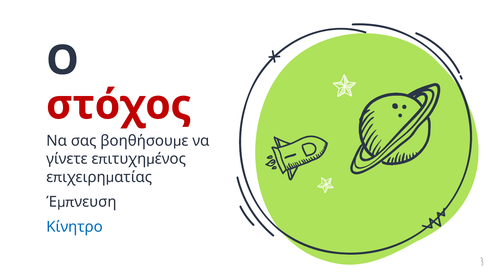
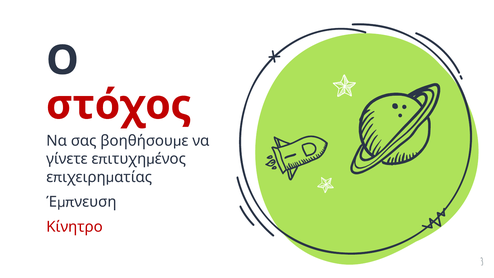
Κίνητρο colour: blue -> red
